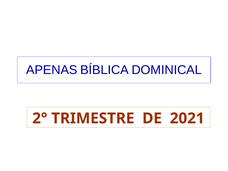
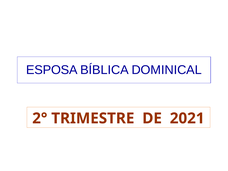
APENAS: APENAS -> ESPOSA
